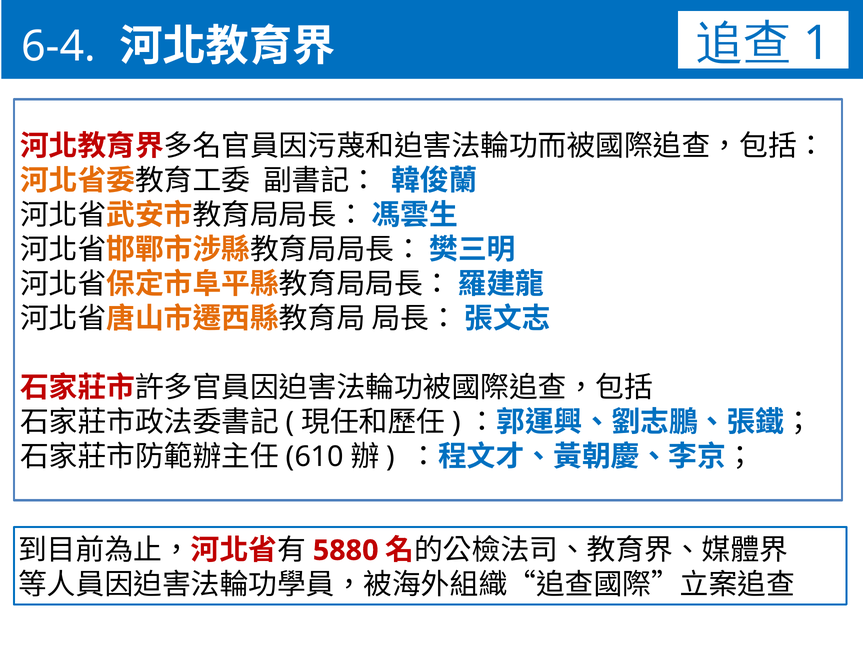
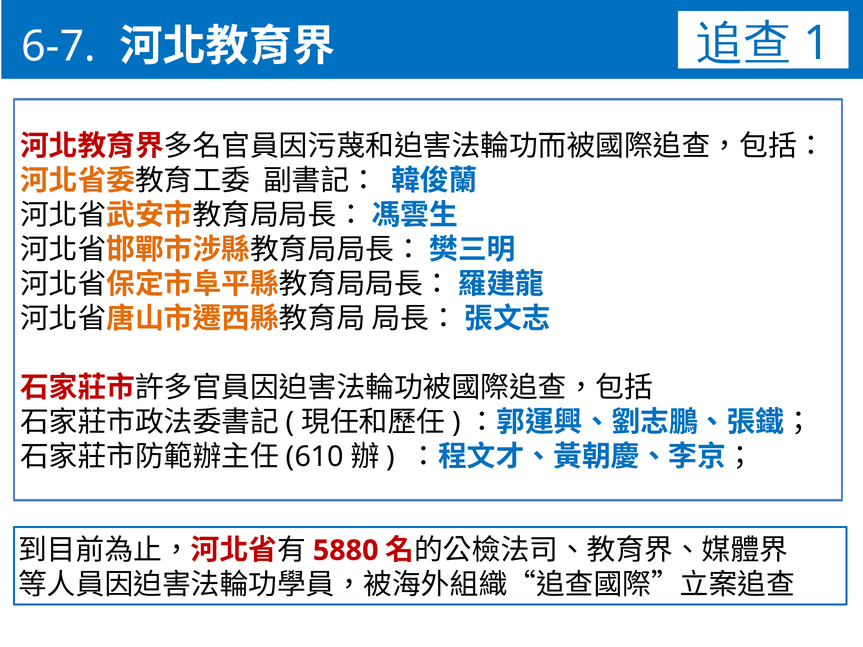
6-4: 6-4 -> 6-7
